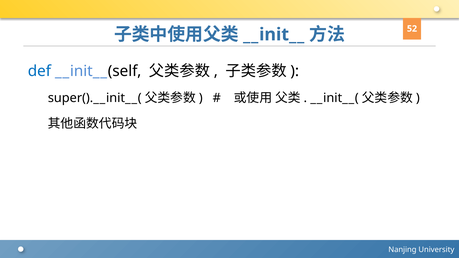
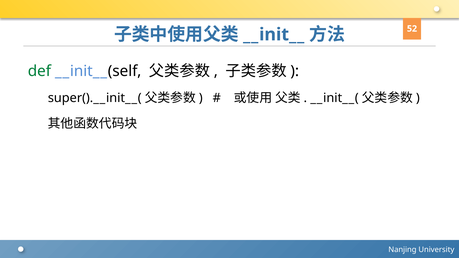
def colour: blue -> green
